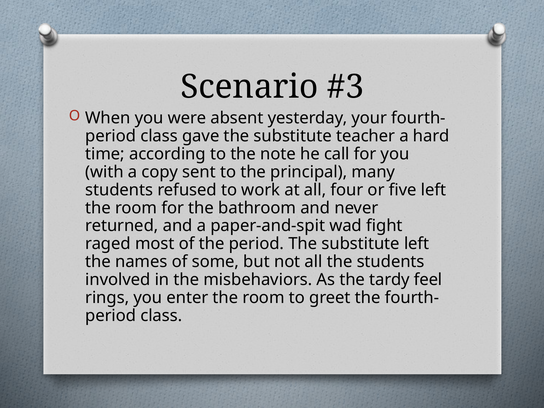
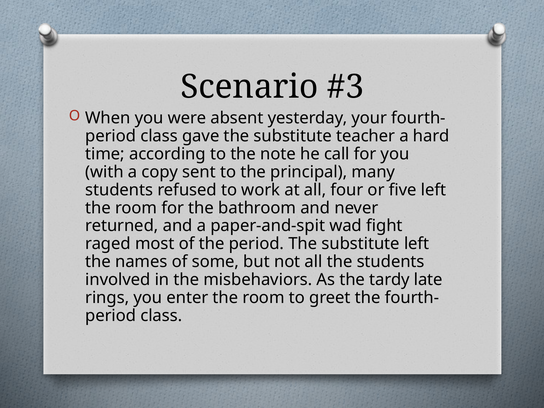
feel: feel -> late
